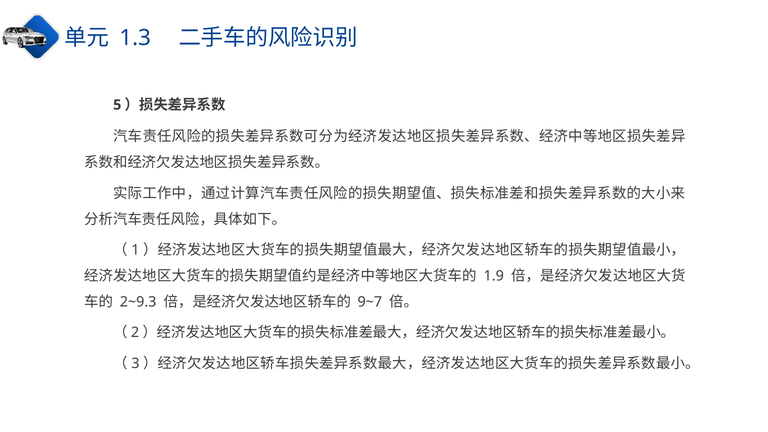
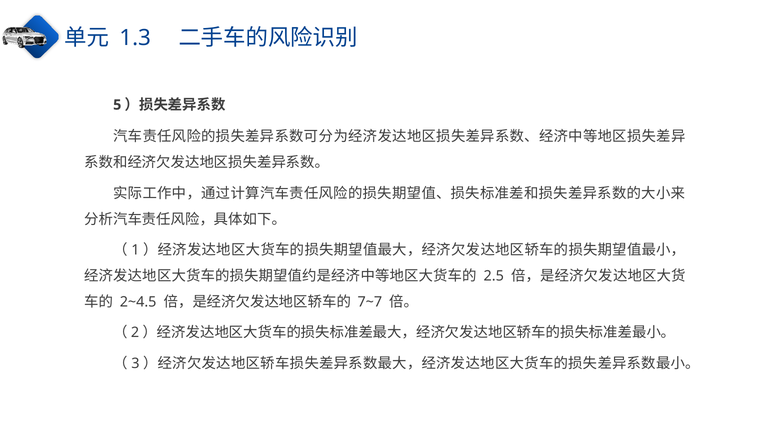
1.9: 1.9 -> 2.5
2~9.3: 2~9.3 -> 2~4.5
9~7: 9~7 -> 7~7
